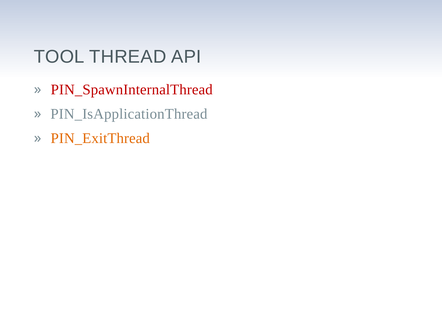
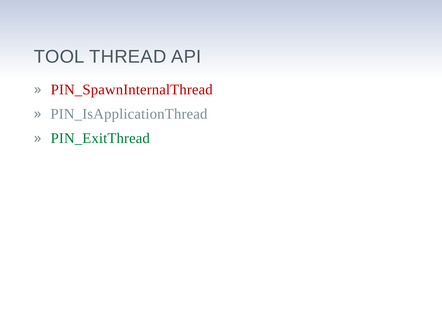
PIN_ExitThread colour: orange -> green
